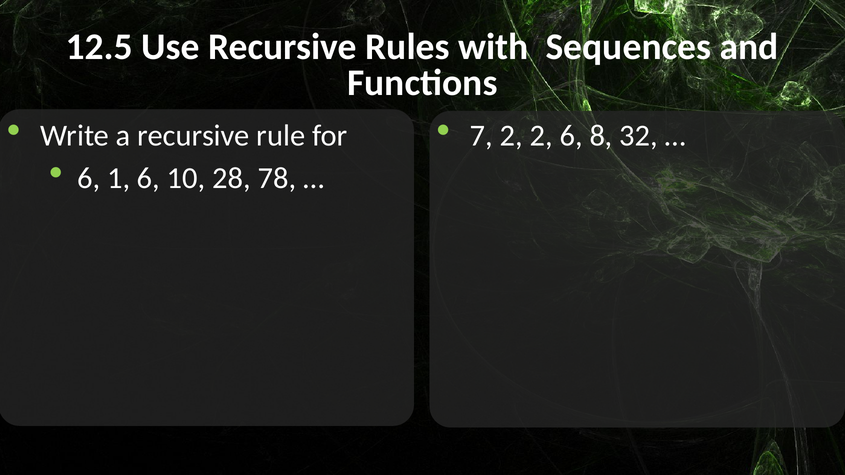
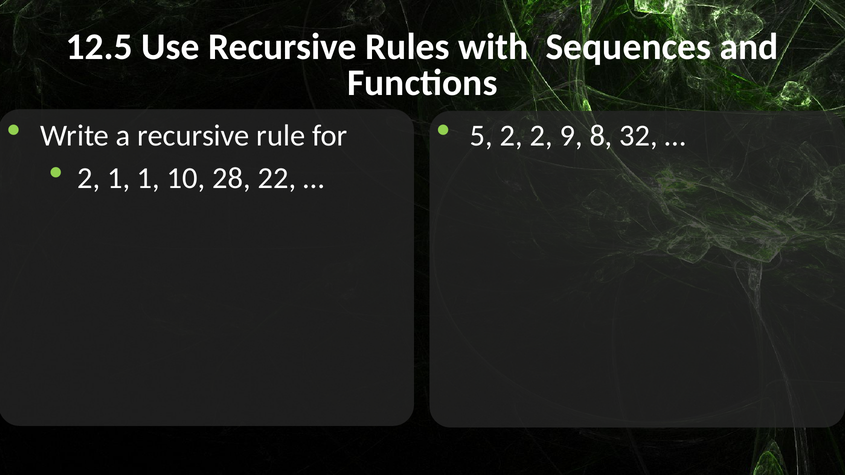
7: 7 -> 5
2 6: 6 -> 9
6 at (89, 178): 6 -> 2
1 6: 6 -> 1
78: 78 -> 22
